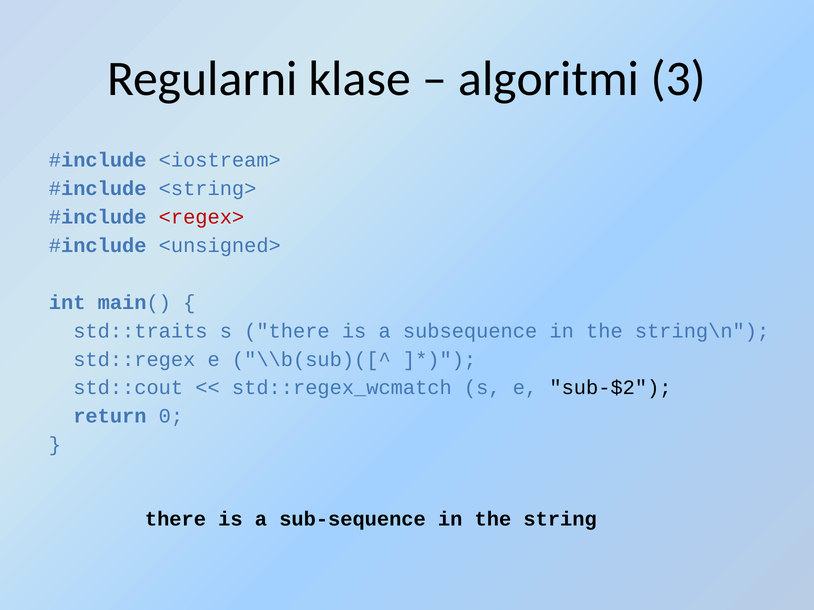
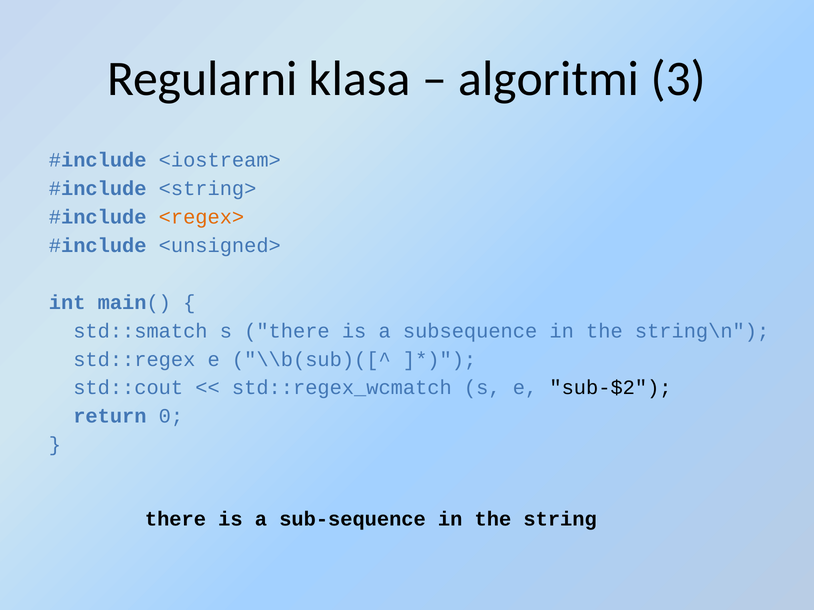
klase: klase -> klasa
<regex> colour: red -> orange
std::traits: std::traits -> std::smatch
